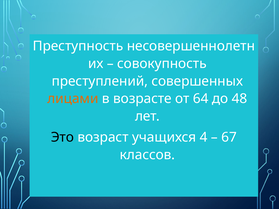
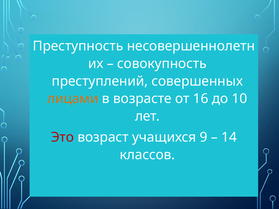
64: 64 -> 16
48: 48 -> 10
Это colour: black -> red
4: 4 -> 9
67: 67 -> 14
